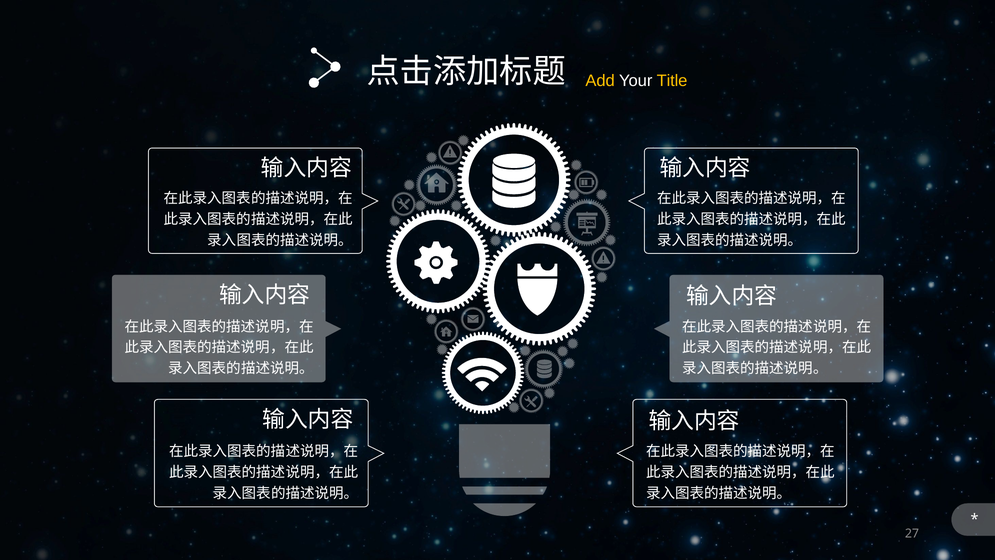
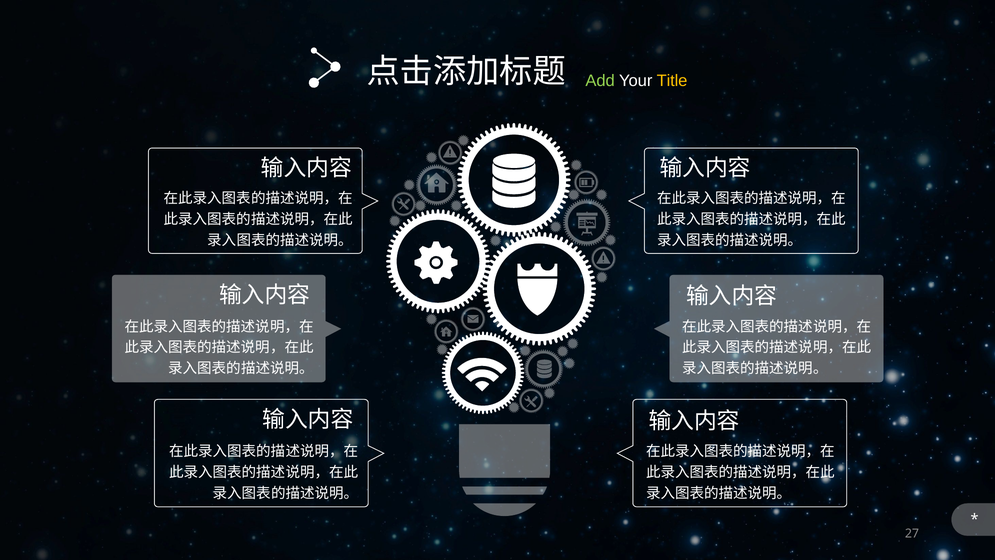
Add colour: yellow -> light green
